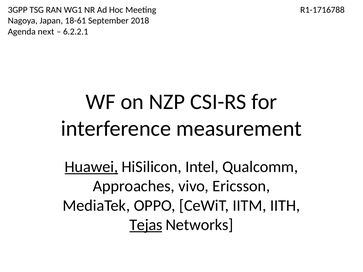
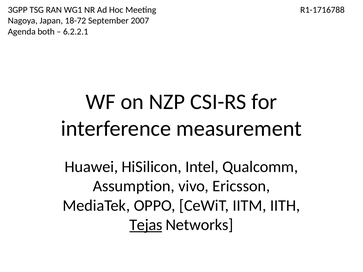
18-61: 18-61 -> 18-72
2018: 2018 -> 2007
next: next -> both
Huawei underline: present -> none
Approaches: Approaches -> Assumption
